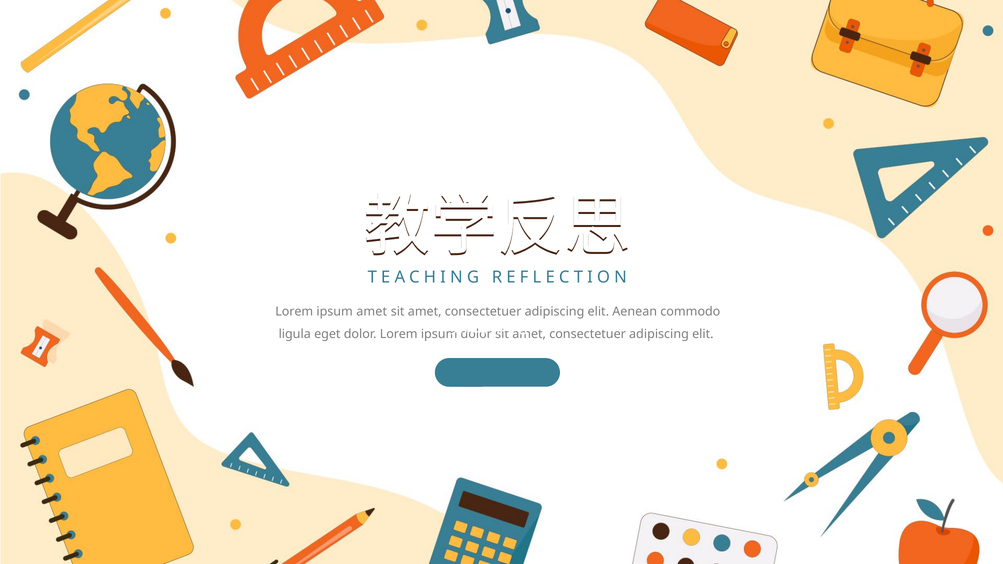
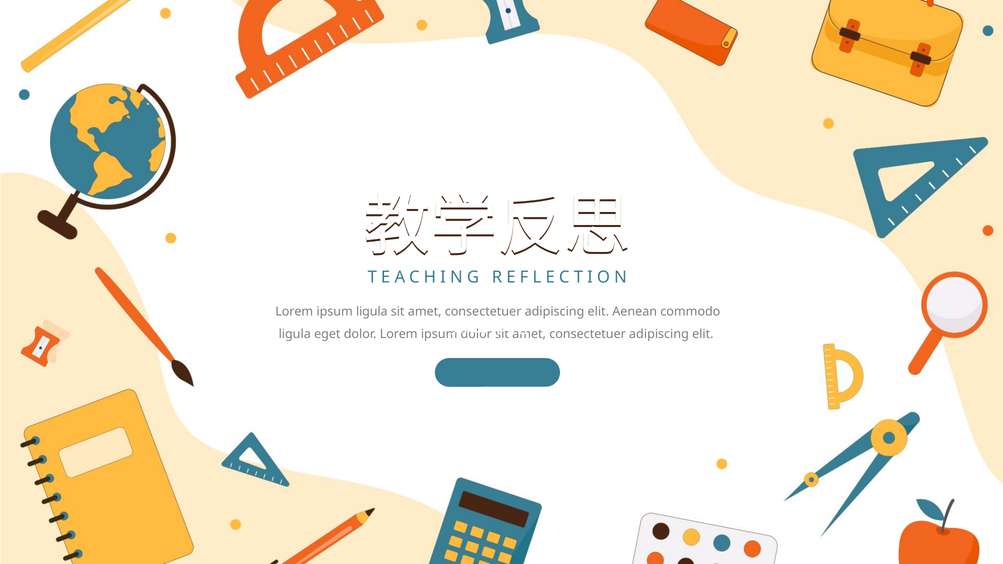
ipsum amet: amet -> ligula
